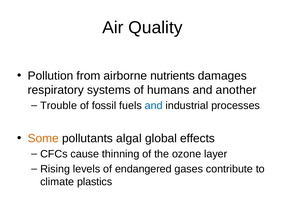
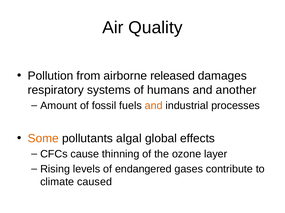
nutrients: nutrients -> released
Trouble: Trouble -> Amount
and at (154, 106) colour: blue -> orange
plastics: plastics -> caused
